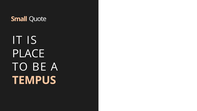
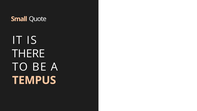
PLACE: PLACE -> THERE
